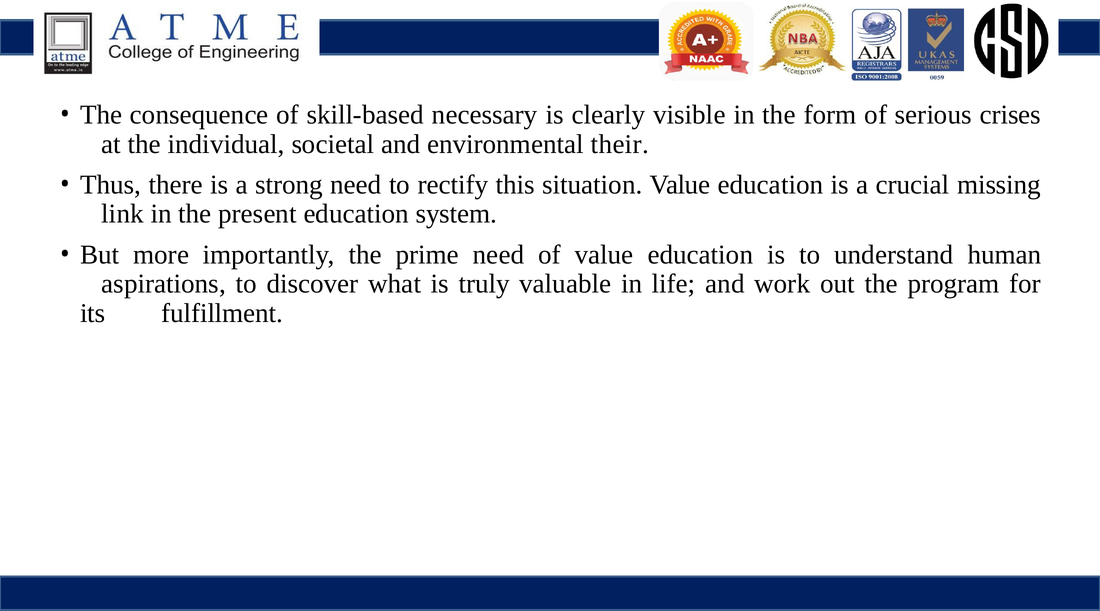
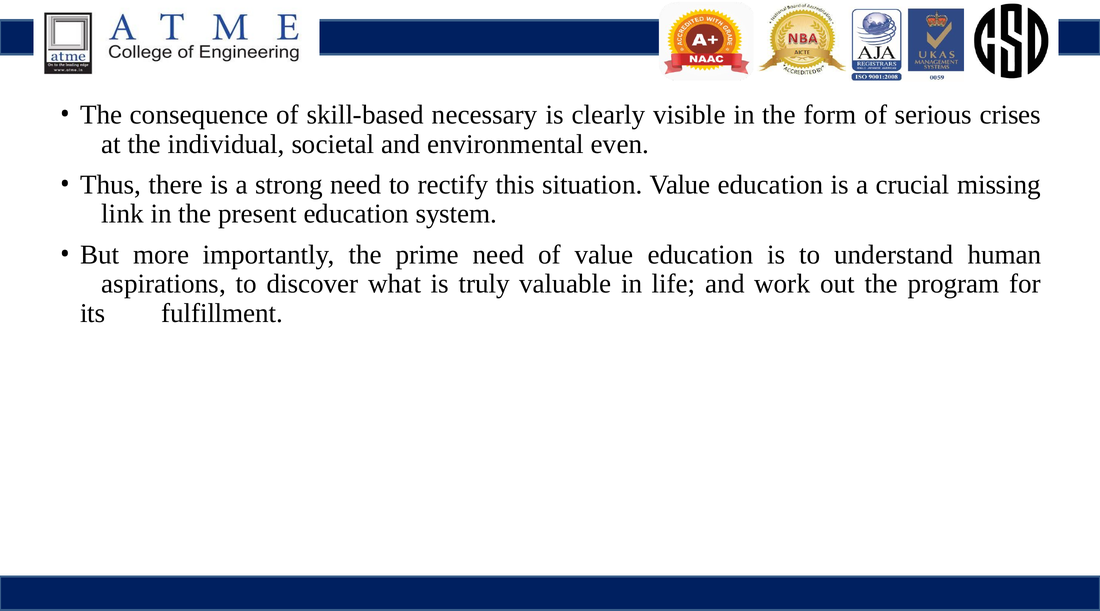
their: their -> even
